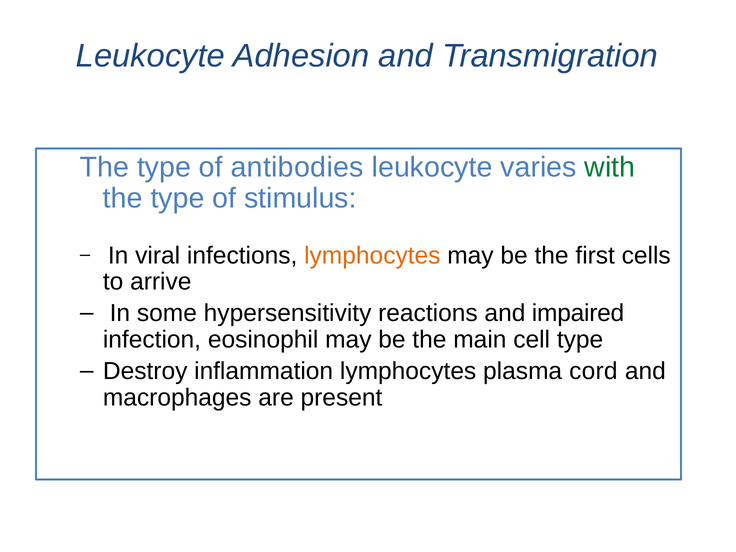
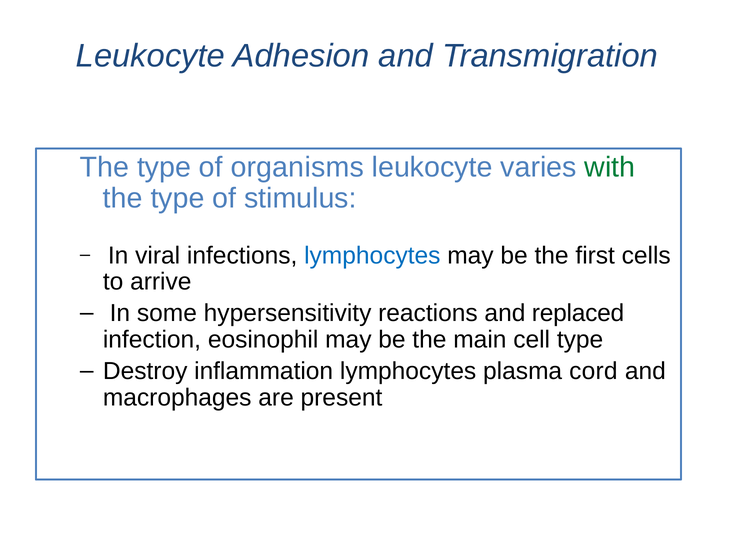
antibodies: antibodies -> organisms
lymphocytes at (372, 255) colour: orange -> blue
impaired: impaired -> replaced
